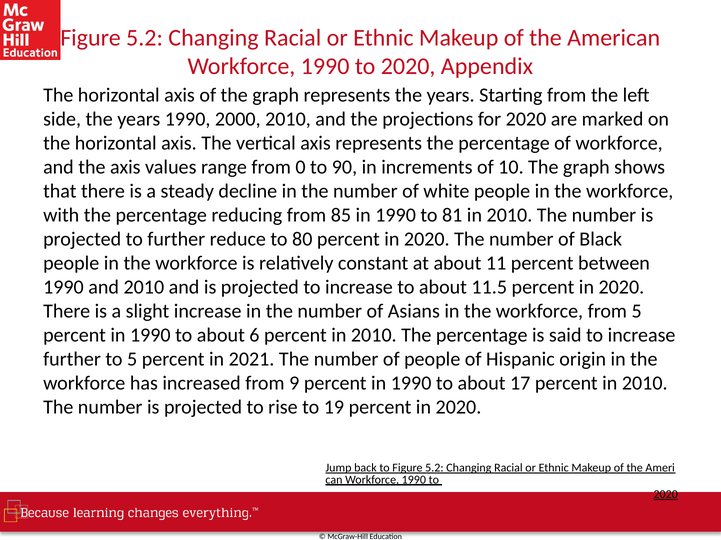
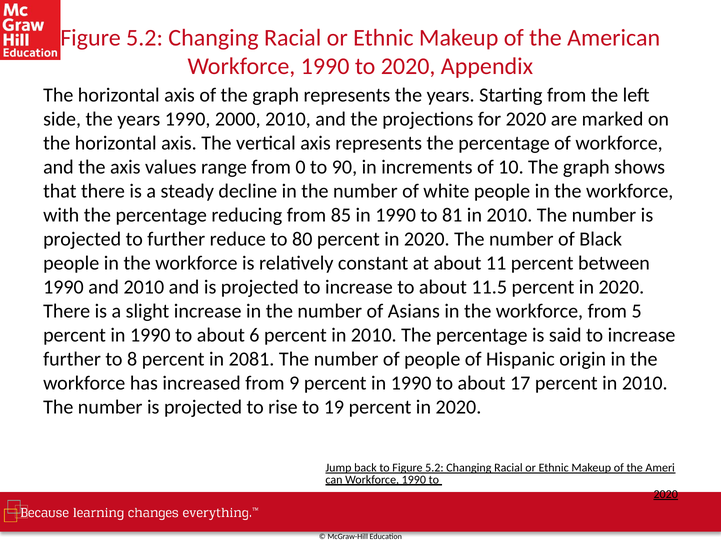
to 5: 5 -> 8
2021: 2021 -> 2081
